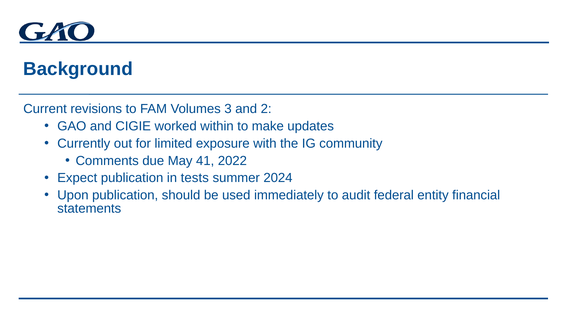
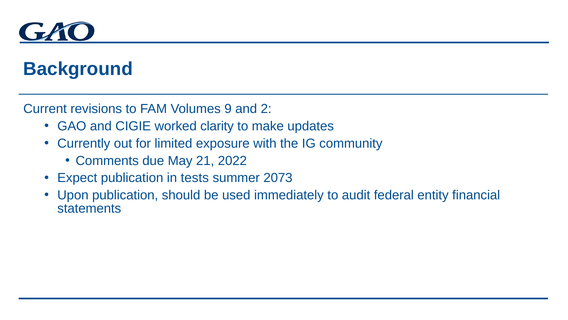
3: 3 -> 9
within: within -> clarity
41: 41 -> 21
2024: 2024 -> 2073
